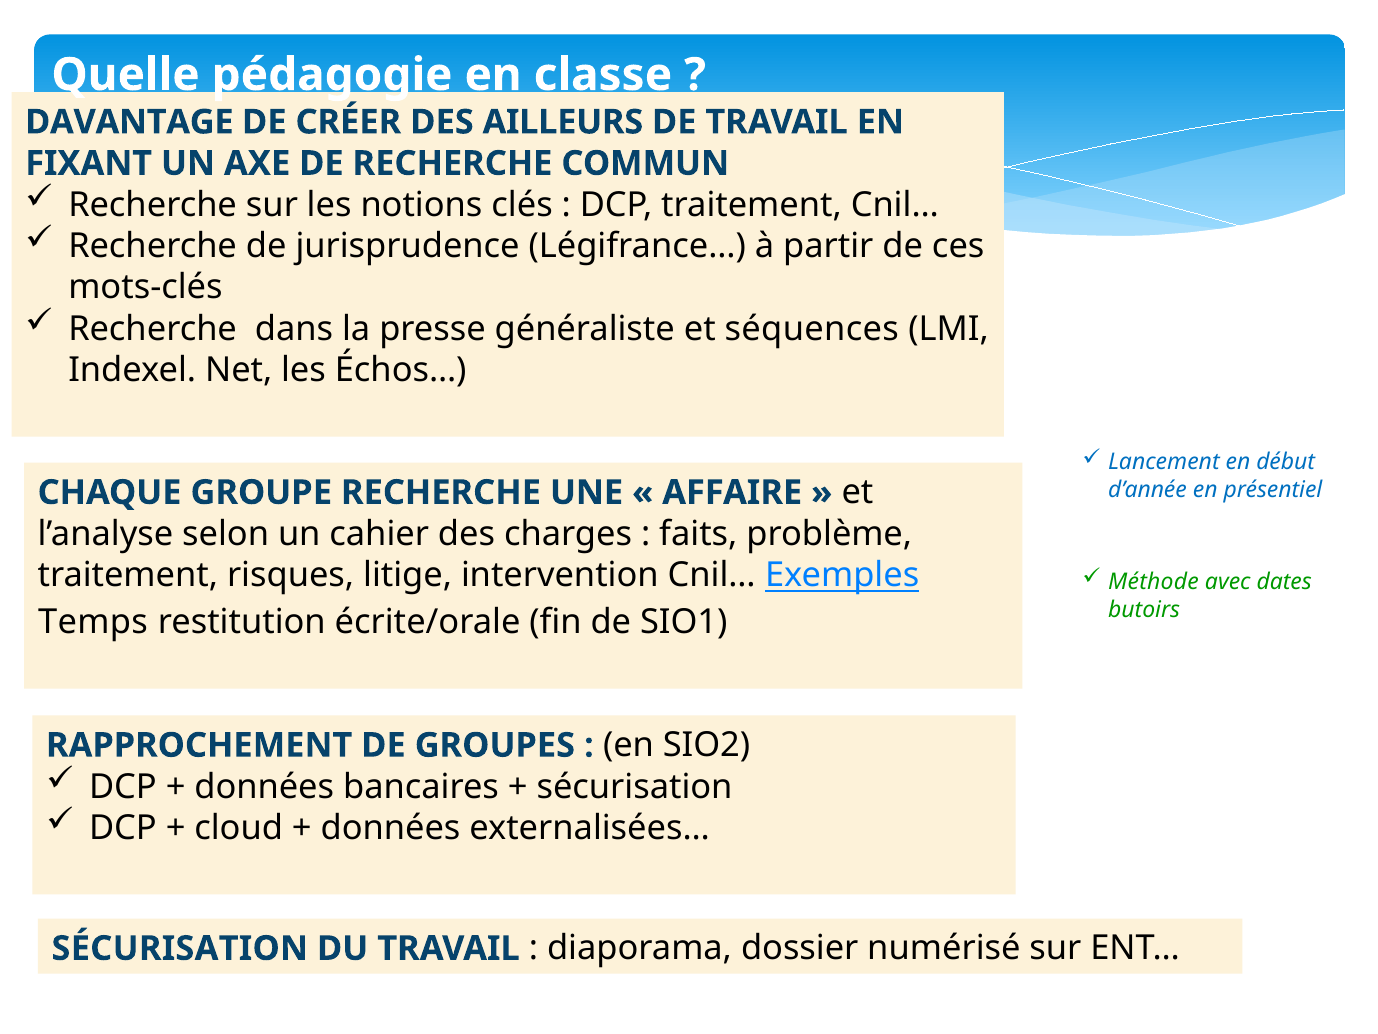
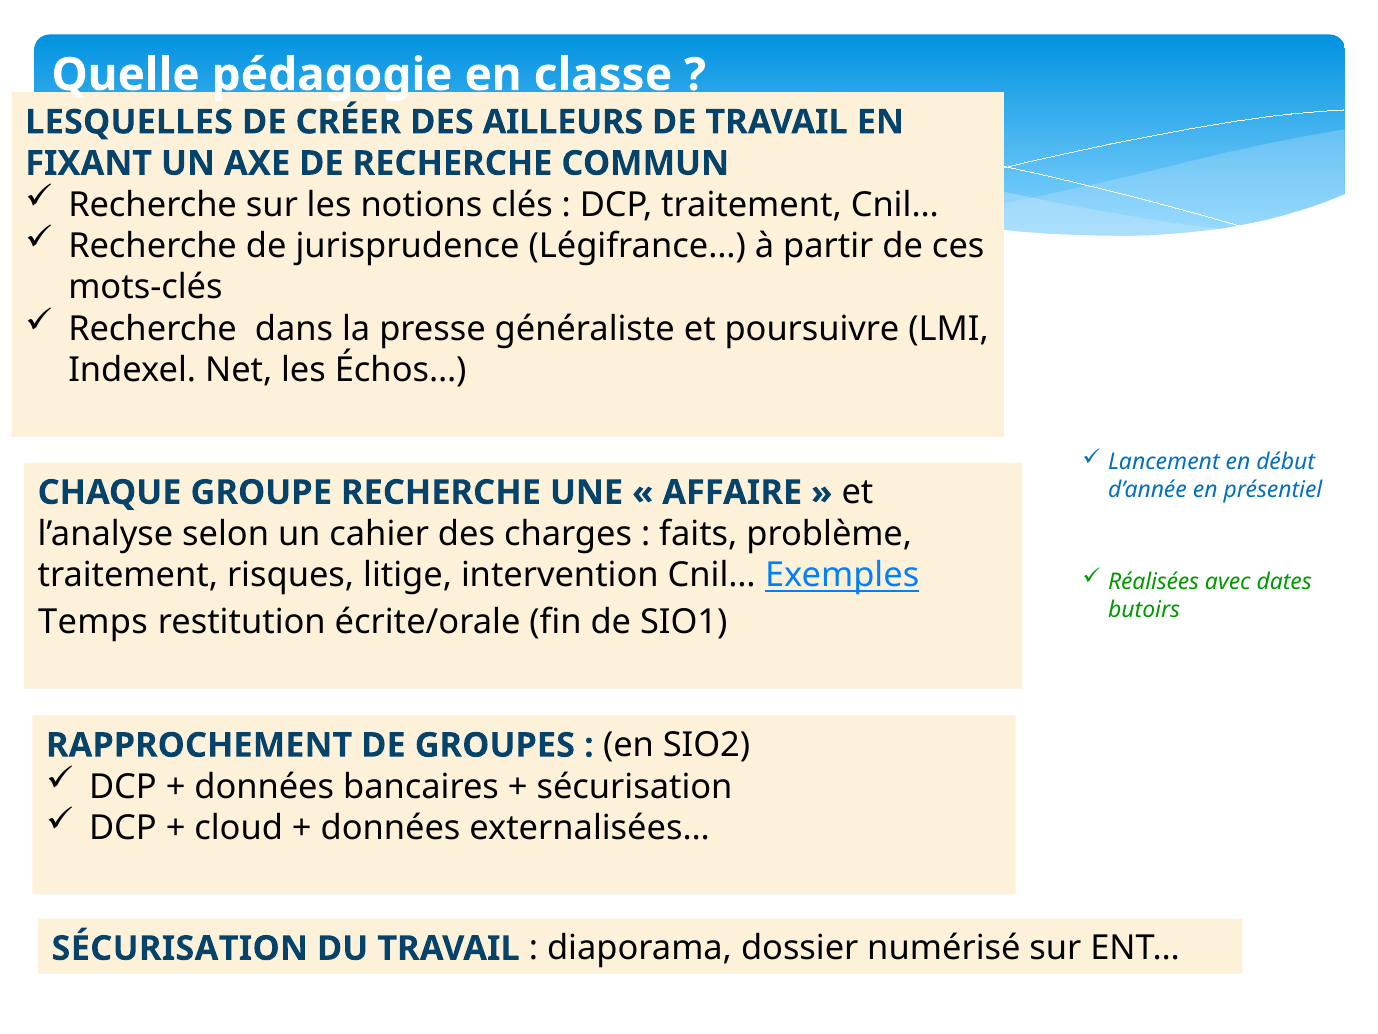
DAVANTAGE: DAVANTAGE -> LESQUELLES
séquences: séquences -> poursuivre
Méthode: Méthode -> Réalisées
